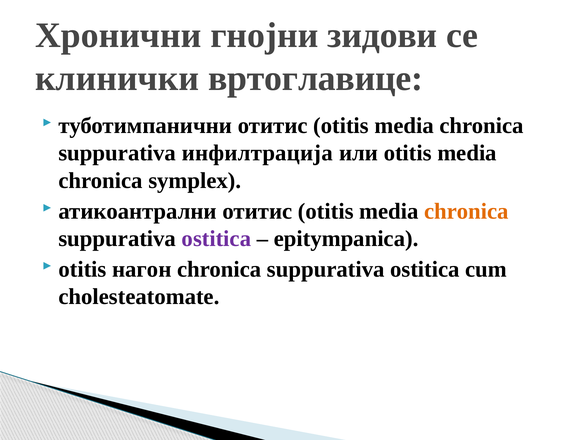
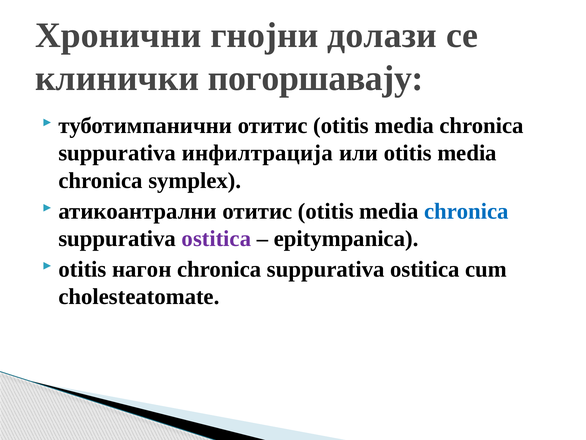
зидови: зидови -> долази
вртоглавице: вртоглавице -> погоршавају
chronica at (466, 211) colour: orange -> blue
